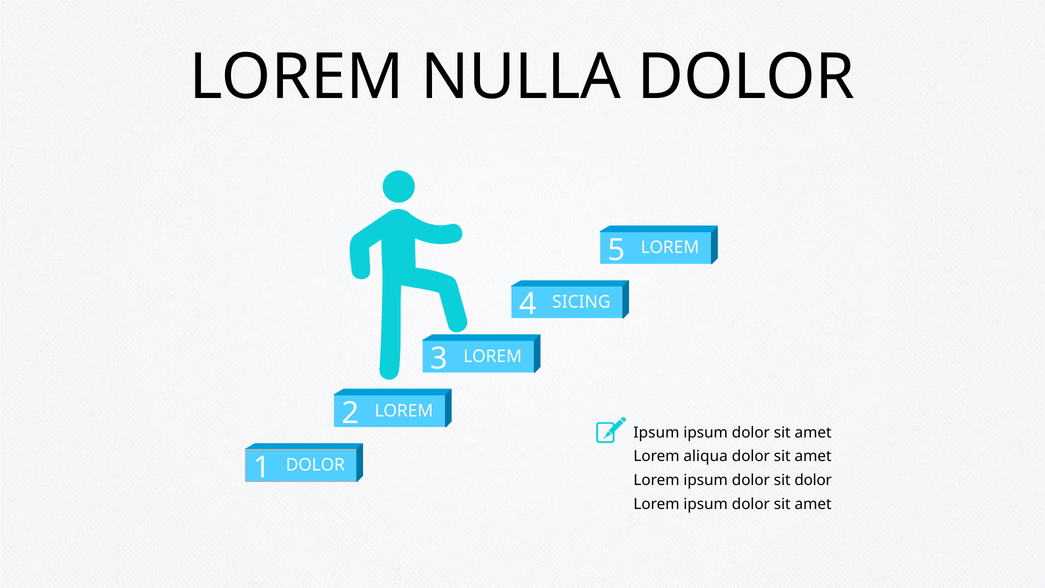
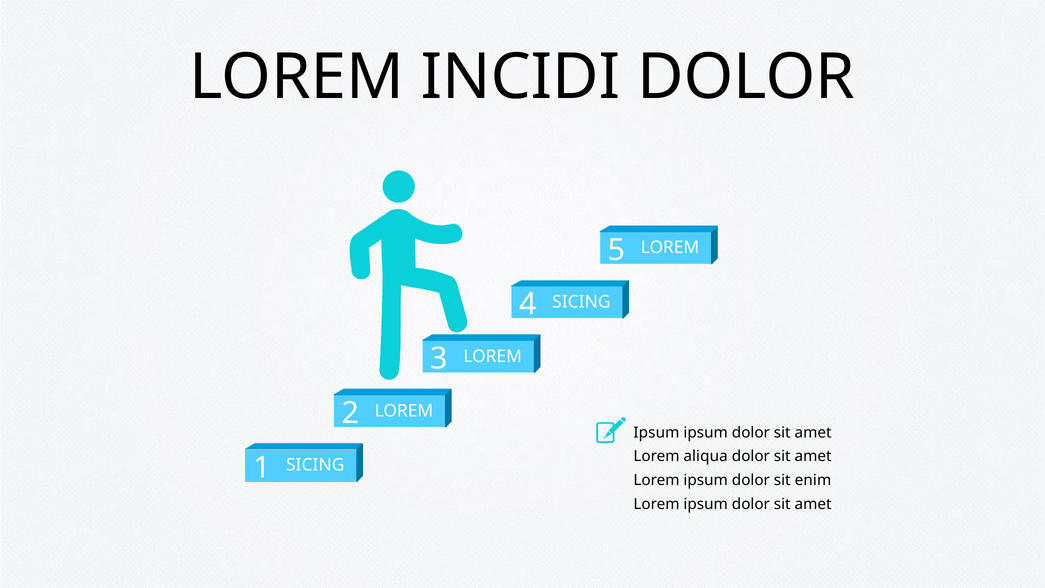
NULLA: NULLA -> INCIDI
DOLOR at (315, 465): DOLOR -> SICING
sit dolor: dolor -> enim
